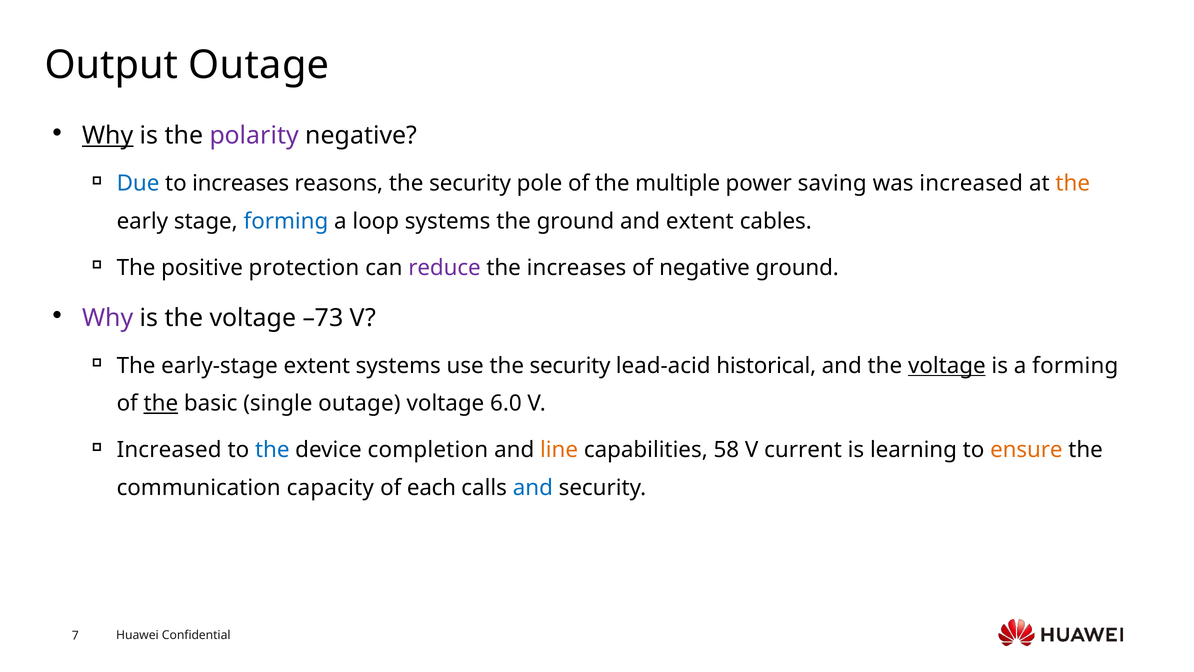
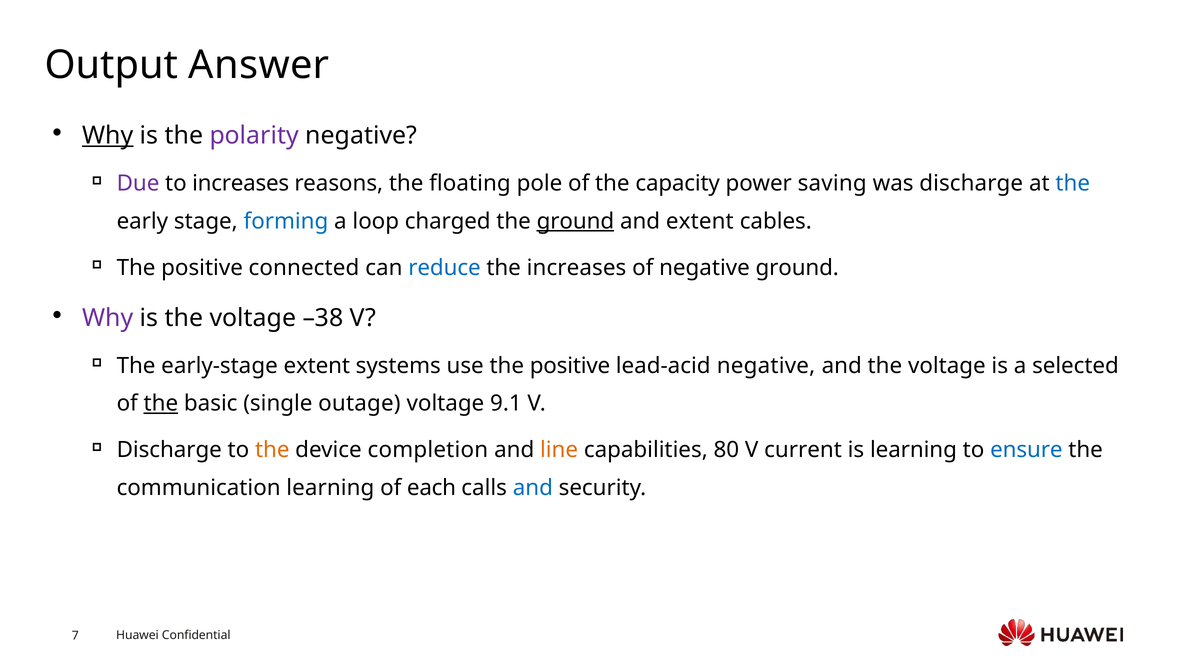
Output Outage: Outage -> Answer
Due colour: blue -> purple
reasons the security: security -> floating
multiple: multiple -> capacity
was increased: increased -> discharge
the at (1073, 183) colour: orange -> blue
loop systems: systems -> charged
ground at (575, 221) underline: none -> present
protection: protection -> connected
reduce colour: purple -> blue
–73: –73 -> –38
use the security: security -> positive
lead-acid historical: historical -> negative
voltage at (947, 366) underline: present -> none
a forming: forming -> selected
6.0: 6.0 -> 9.1
Increased at (169, 450): Increased -> Discharge
the at (272, 450) colour: blue -> orange
58: 58 -> 80
ensure colour: orange -> blue
communication capacity: capacity -> learning
